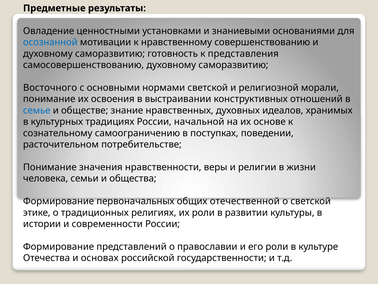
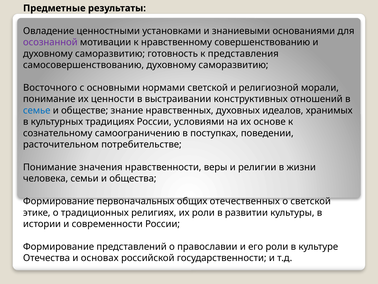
осознанной colour: blue -> purple
освоения: освоения -> ценности
начальной: начальной -> условиями
отечественной: отечественной -> отечественных
